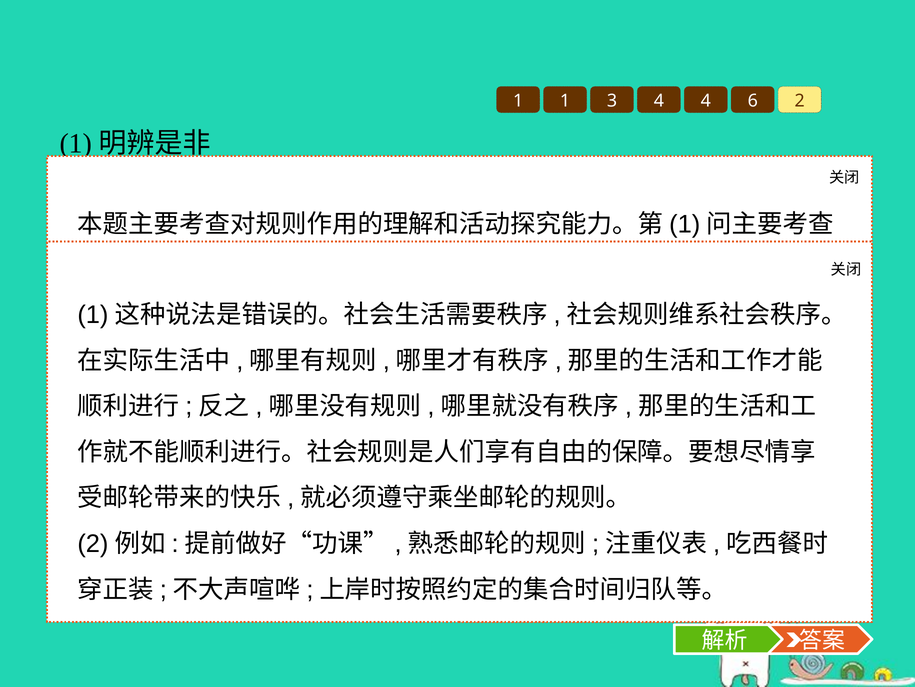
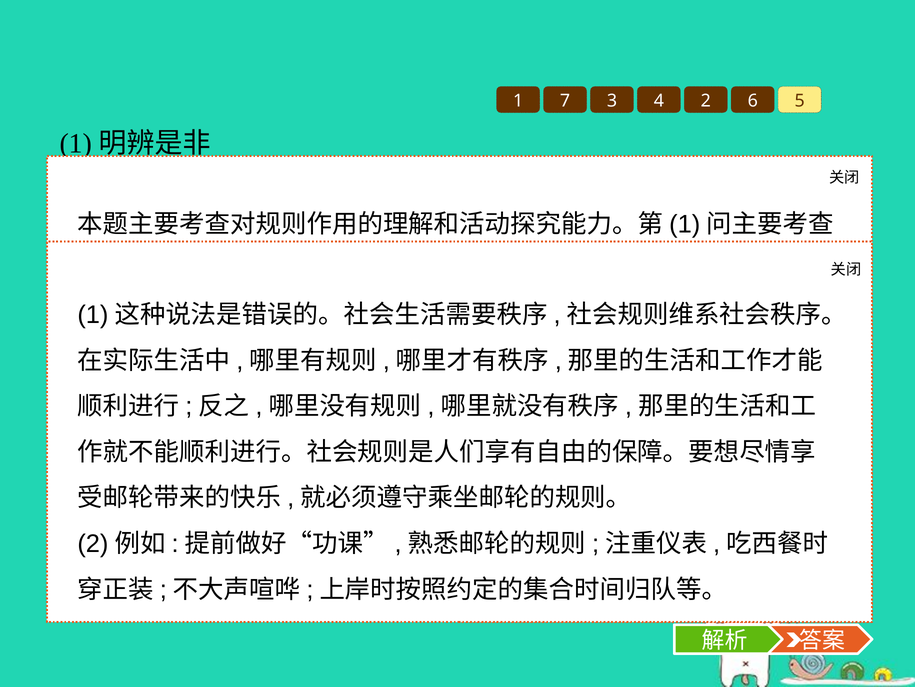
1 1: 1 -> 7
4 4: 4 -> 2
2: 2 -> 5
